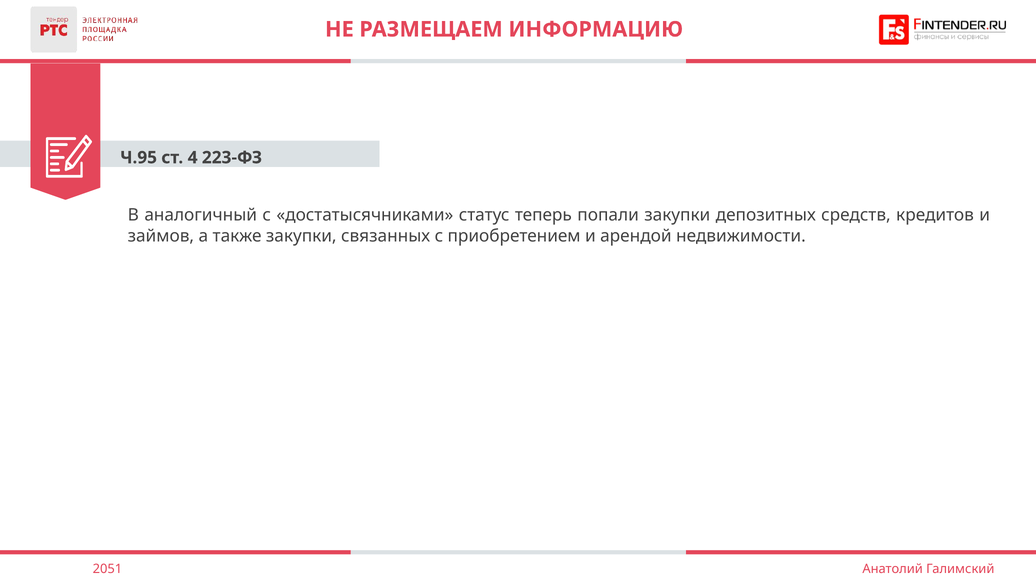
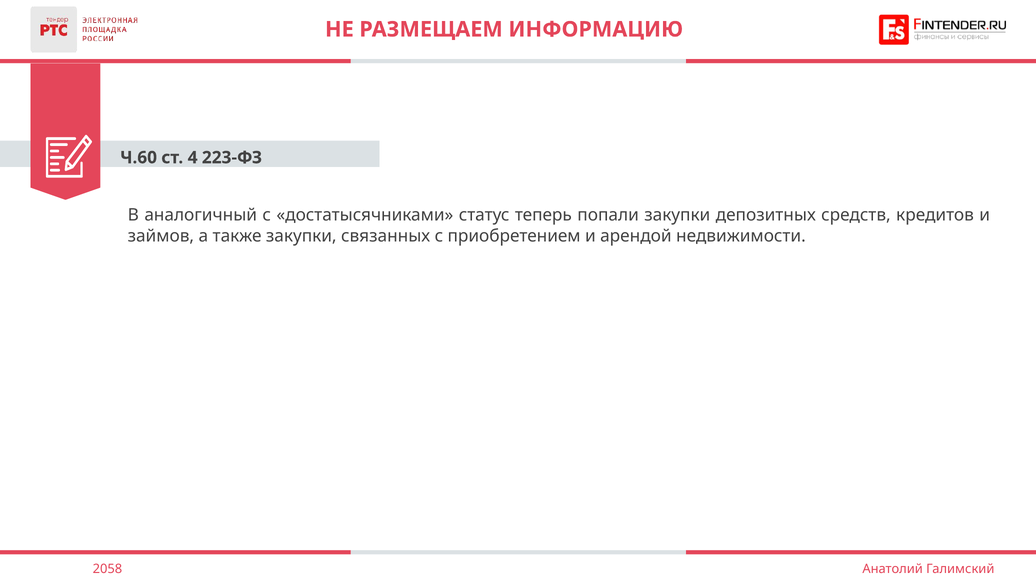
Ч.95: Ч.95 -> Ч.60
2051: 2051 -> 2058
